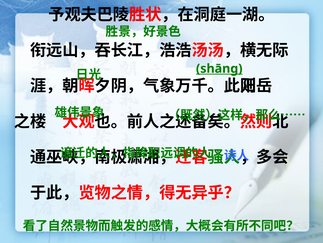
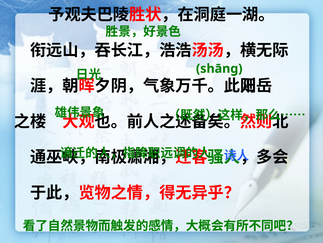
shāng underline: present -> none
